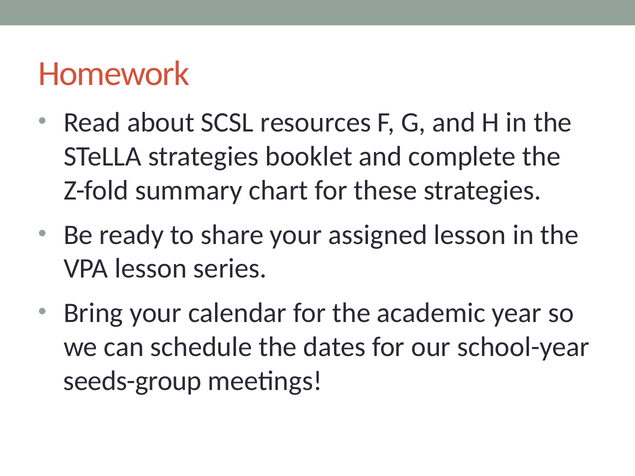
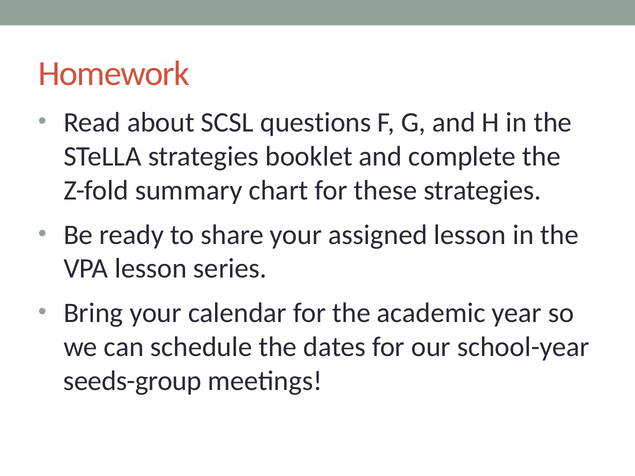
resources: resources -> questions
